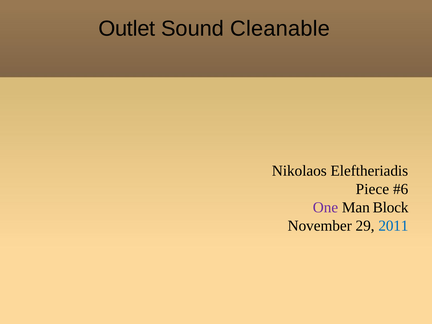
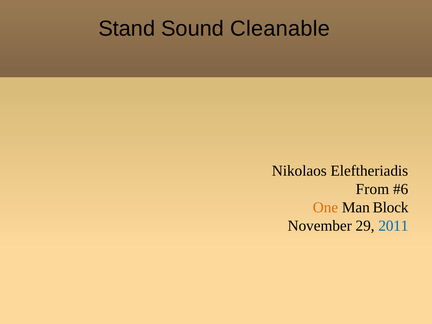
Outlet: Outlet -> Stand
Piece: Piece -> From
One colour: purple -> orange
